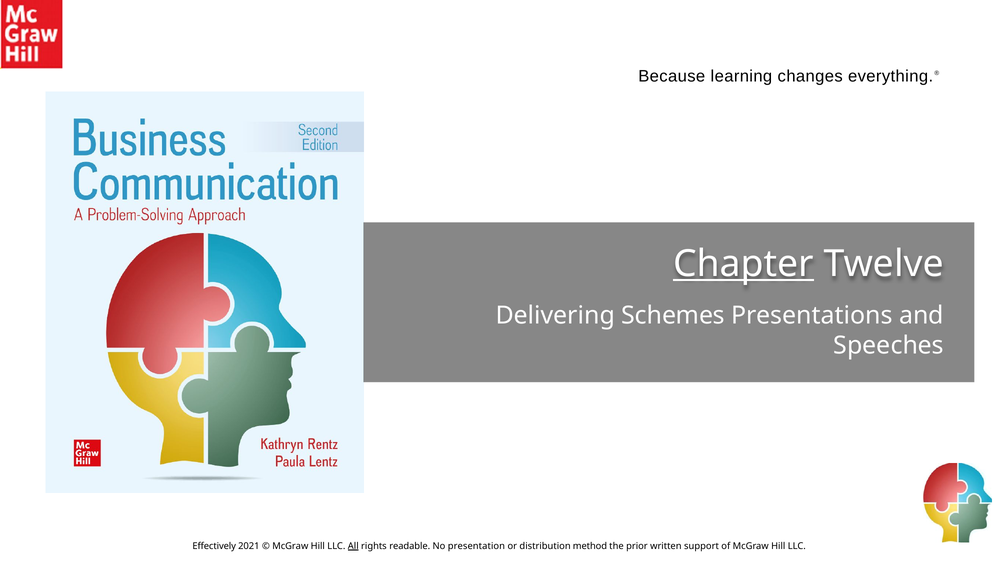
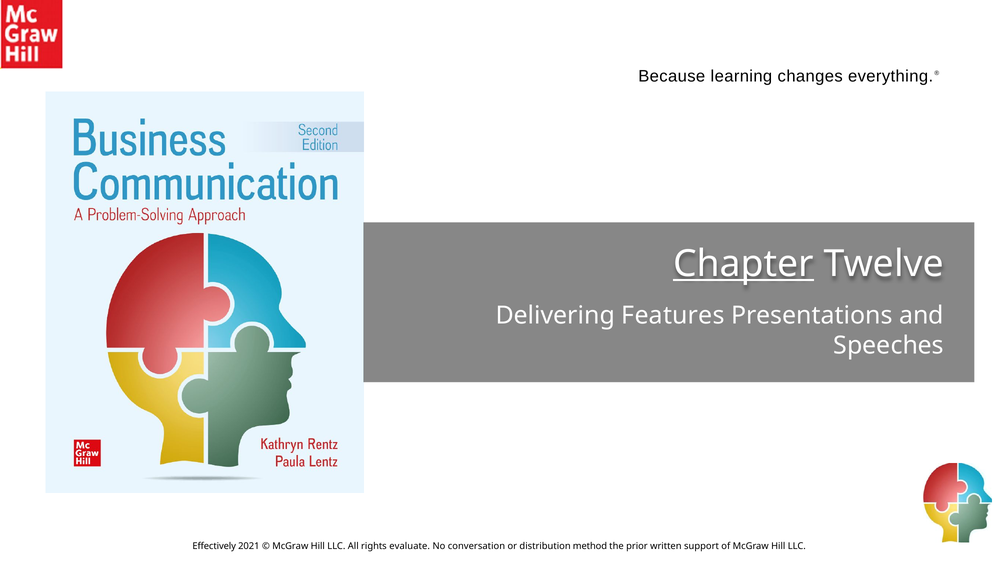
Schemes: Schemes -> Features
All underline: present -> none
readable: readable -> evaluate
presentation: presentation -> conversation
